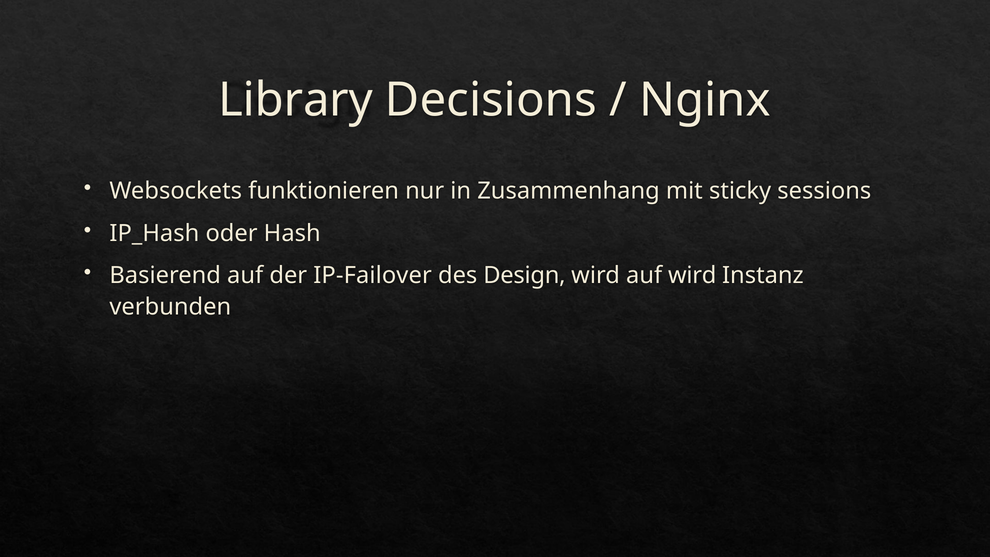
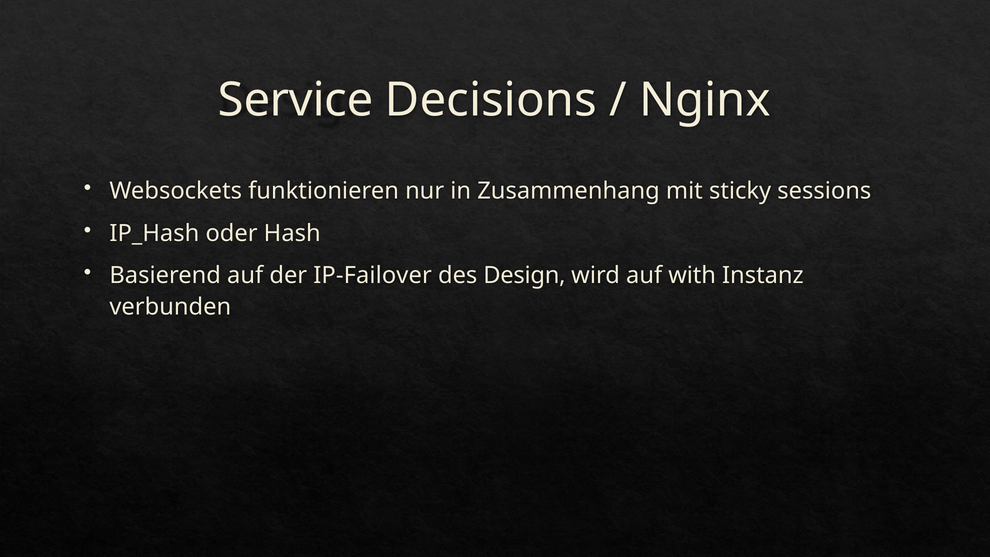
Library: Library -> Service
auf wird: wird -> with
